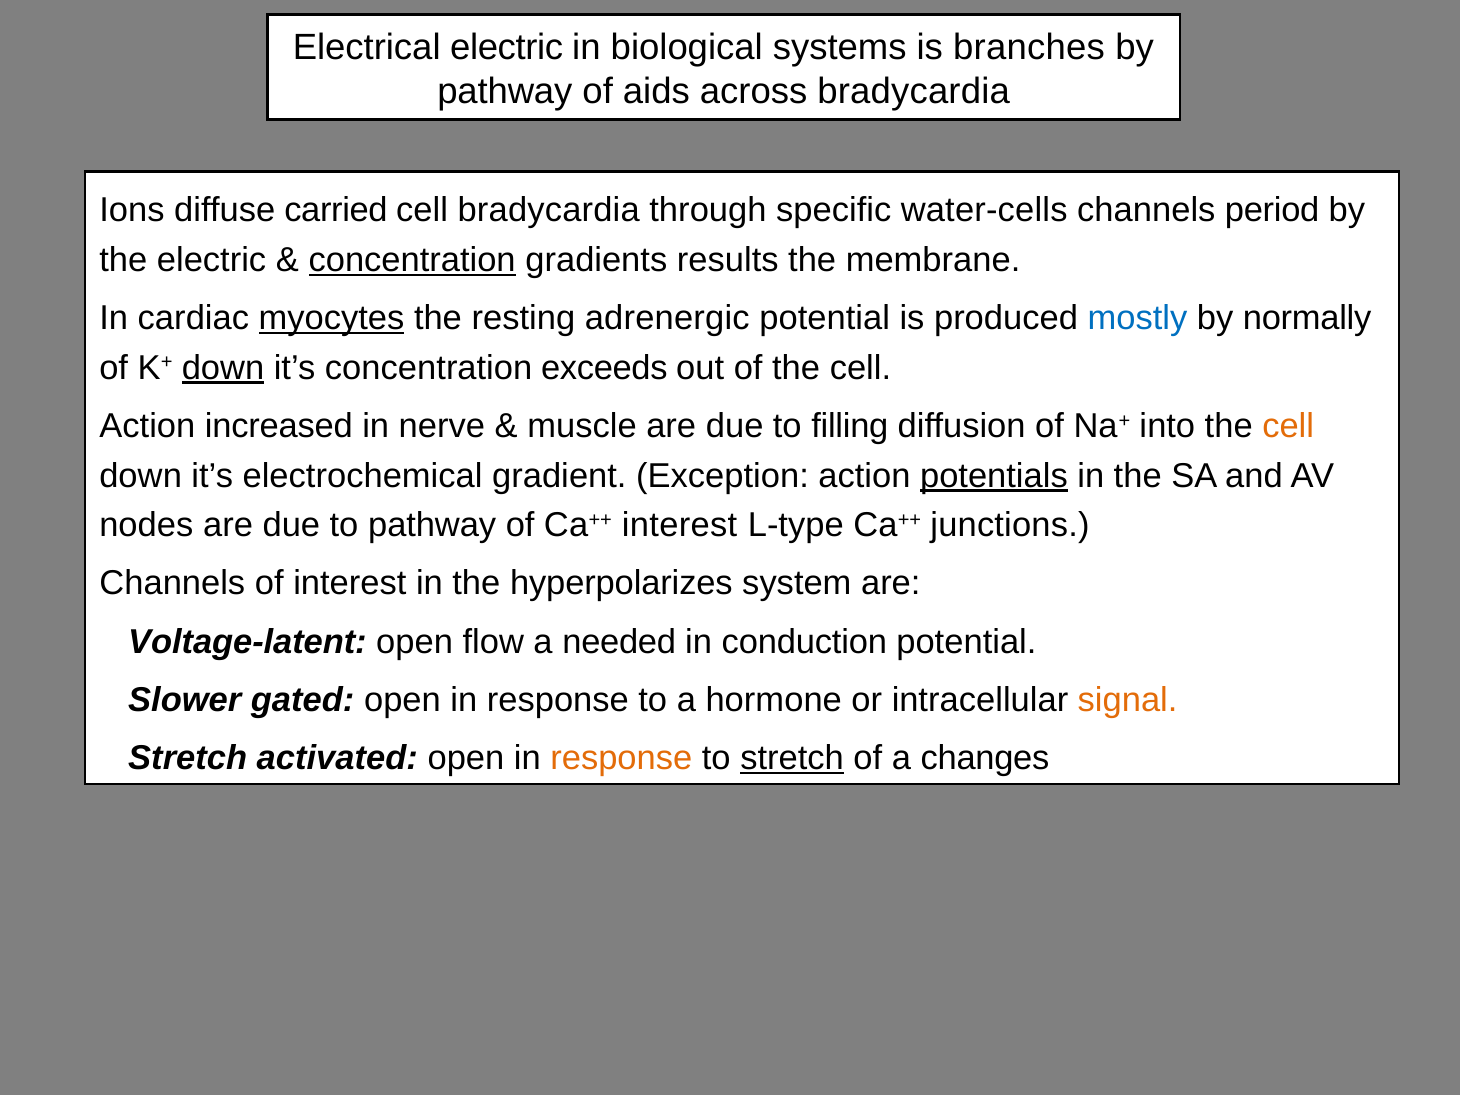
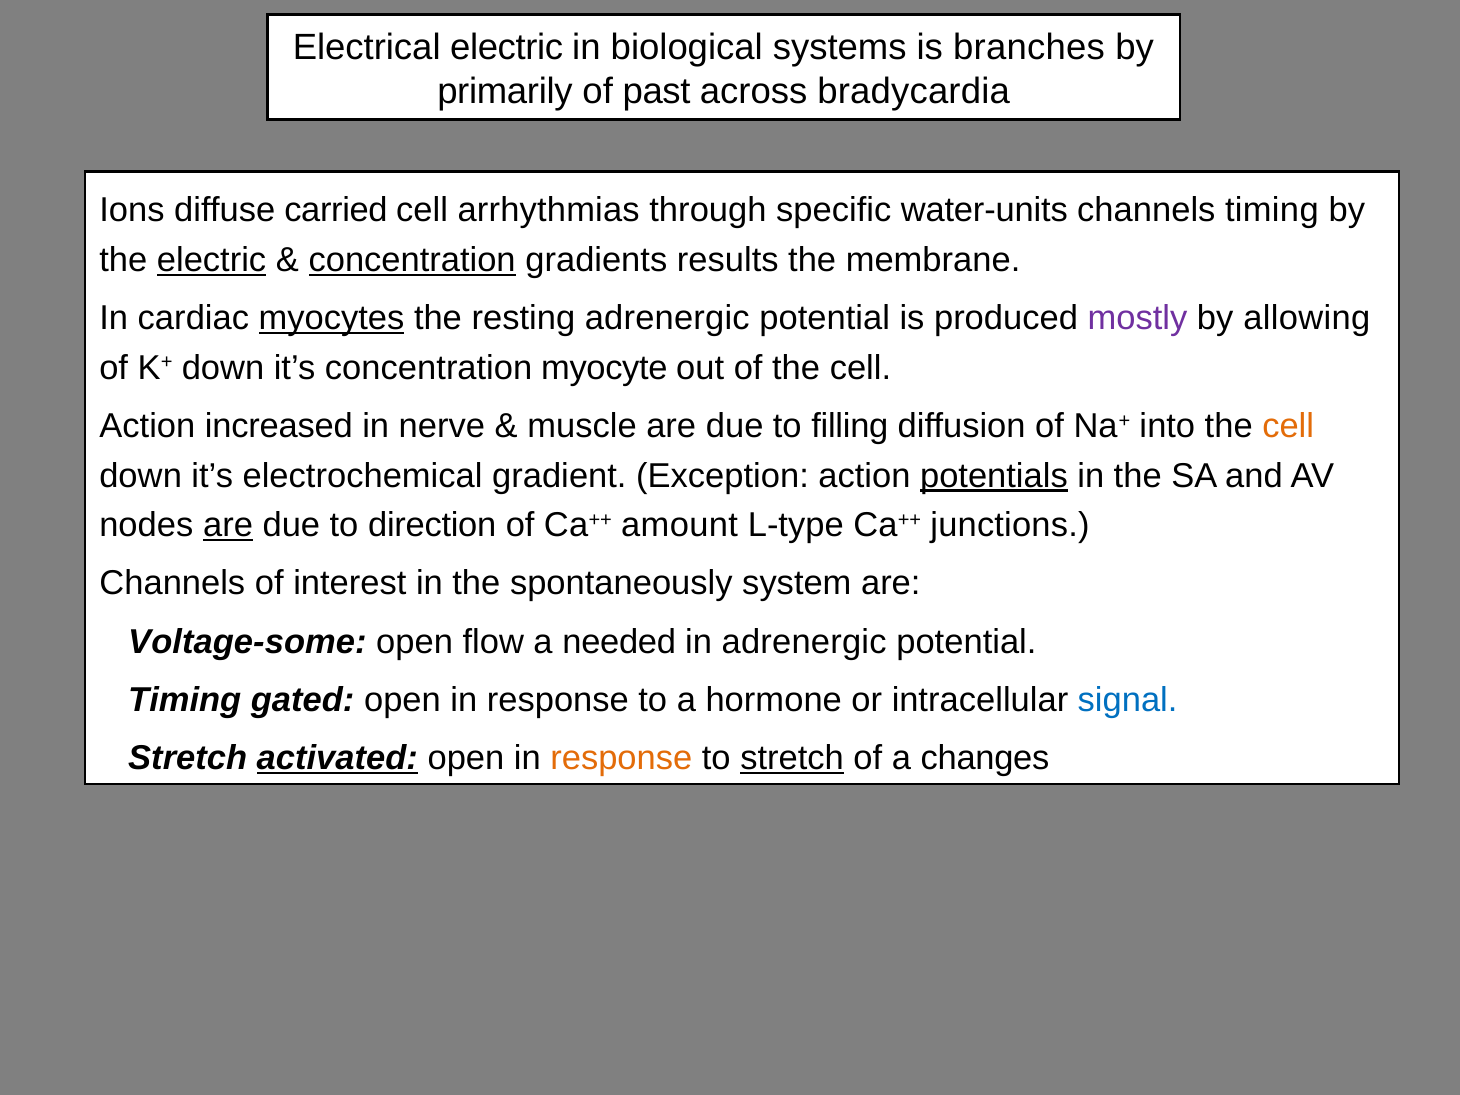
pathway at (505, 91): pathway -> primarily
aids: aids -> past
cell bradycardia: bradycardia -> arrhythmias
water-cells: water-cells -> water-units
channels period: period -> timing
electric at (212, 260) underline: none -> present
mostly colour: blue -> purple
normally: normally -> allowing
down at (223, 368) underline: present -> none
exceeds: exceeds -> myocyte
are at (228, 525) underline: none -> present
to pathway: pathway -> direction
Ca++ interest: interest -> amount
hyperpolarizes: hyperpolarizes -> spontaneously
Voltage-latent: Voltage-latent -> Voltage-some
in conduction: conduction -> adrenergic
Slower at (185, 700): Slower -> Timing
signal colour: orange -> blue
activated underline: none -> present
